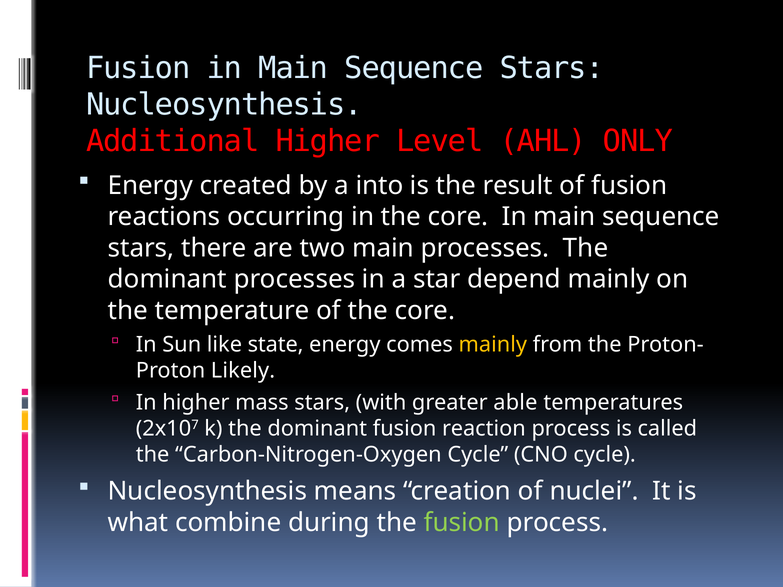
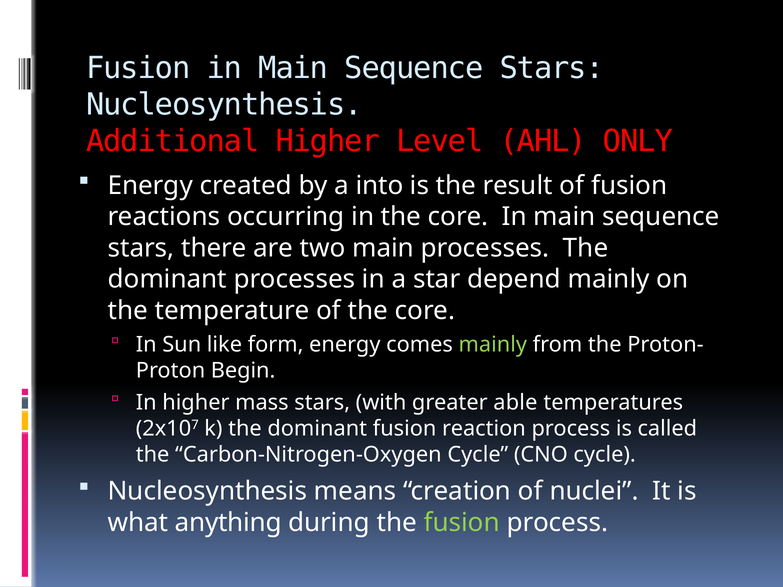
state: state -> form
mainly at (493, 345) colour: yellow -> light green
Likely: Likely -> Begin
combine: combine -> anything
